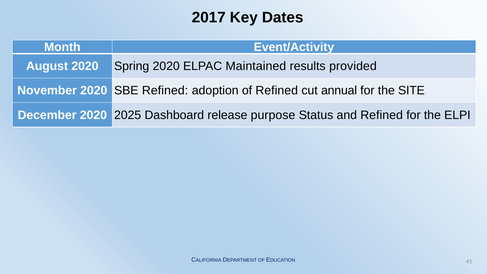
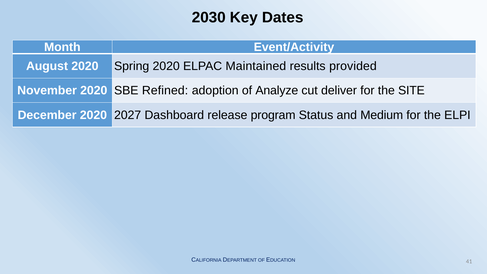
2017: 2017 -> 2030
of Refined: Refined -> Analyze
annual: annual -> deliver
2025: 2025 -> 2027
purpose: purpose -> program
and Refined: Refined -> Medium
